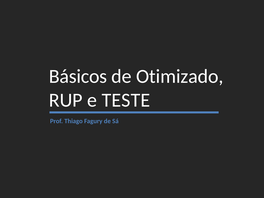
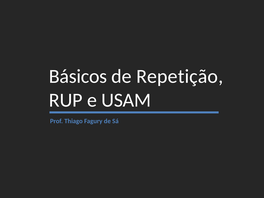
Otimizado: Otimizado -> Repetição
TESTE: TESTE -> USAM
